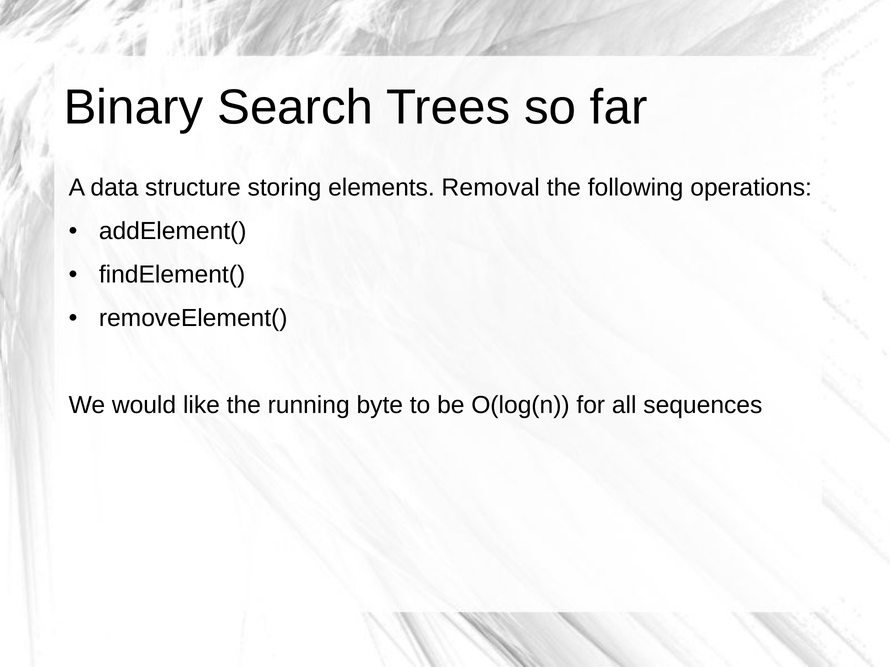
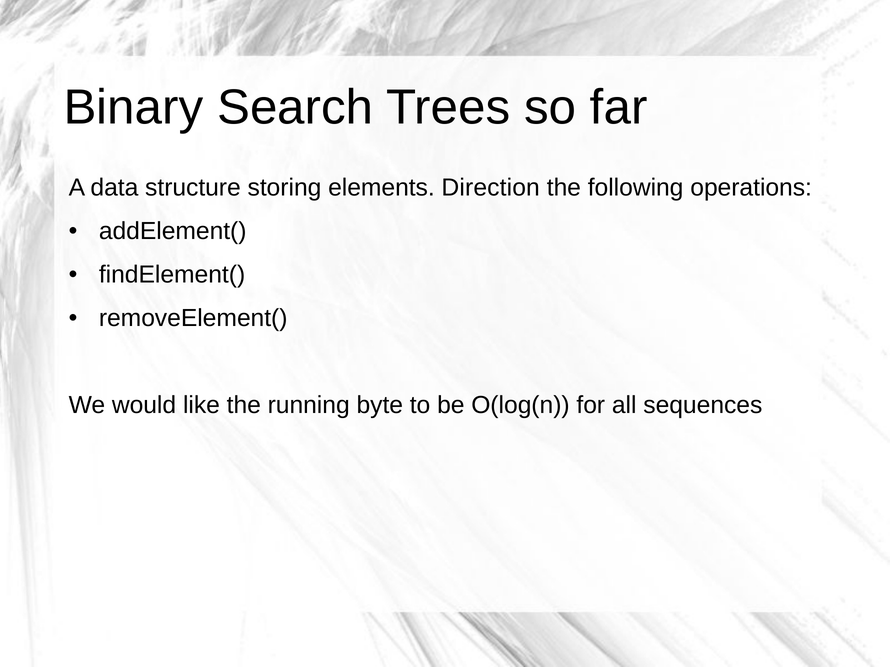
Removal: Removal -> Direction
